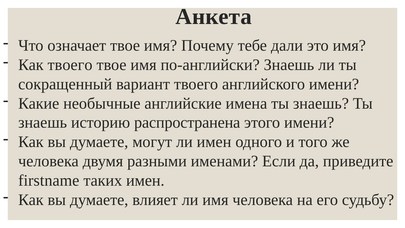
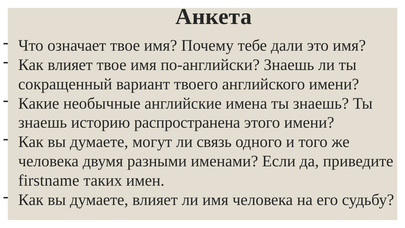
Как твоего: твоего -> влияет
ли имен: имен -> связь
